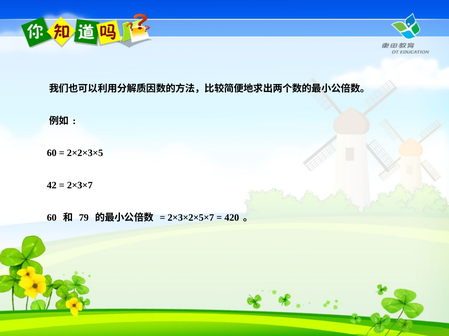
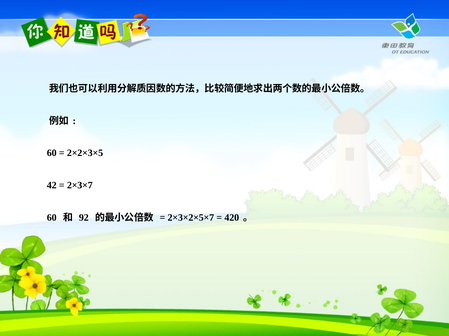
79: 79 -> 92
